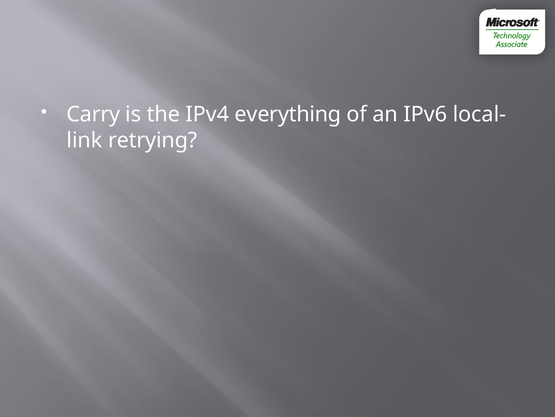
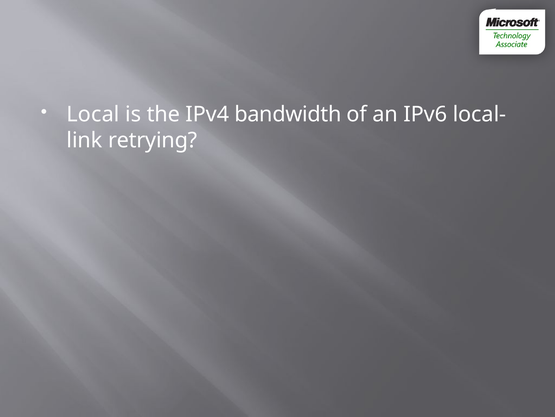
Carry: Carry -> Local
everything: everything -> bandwidth
